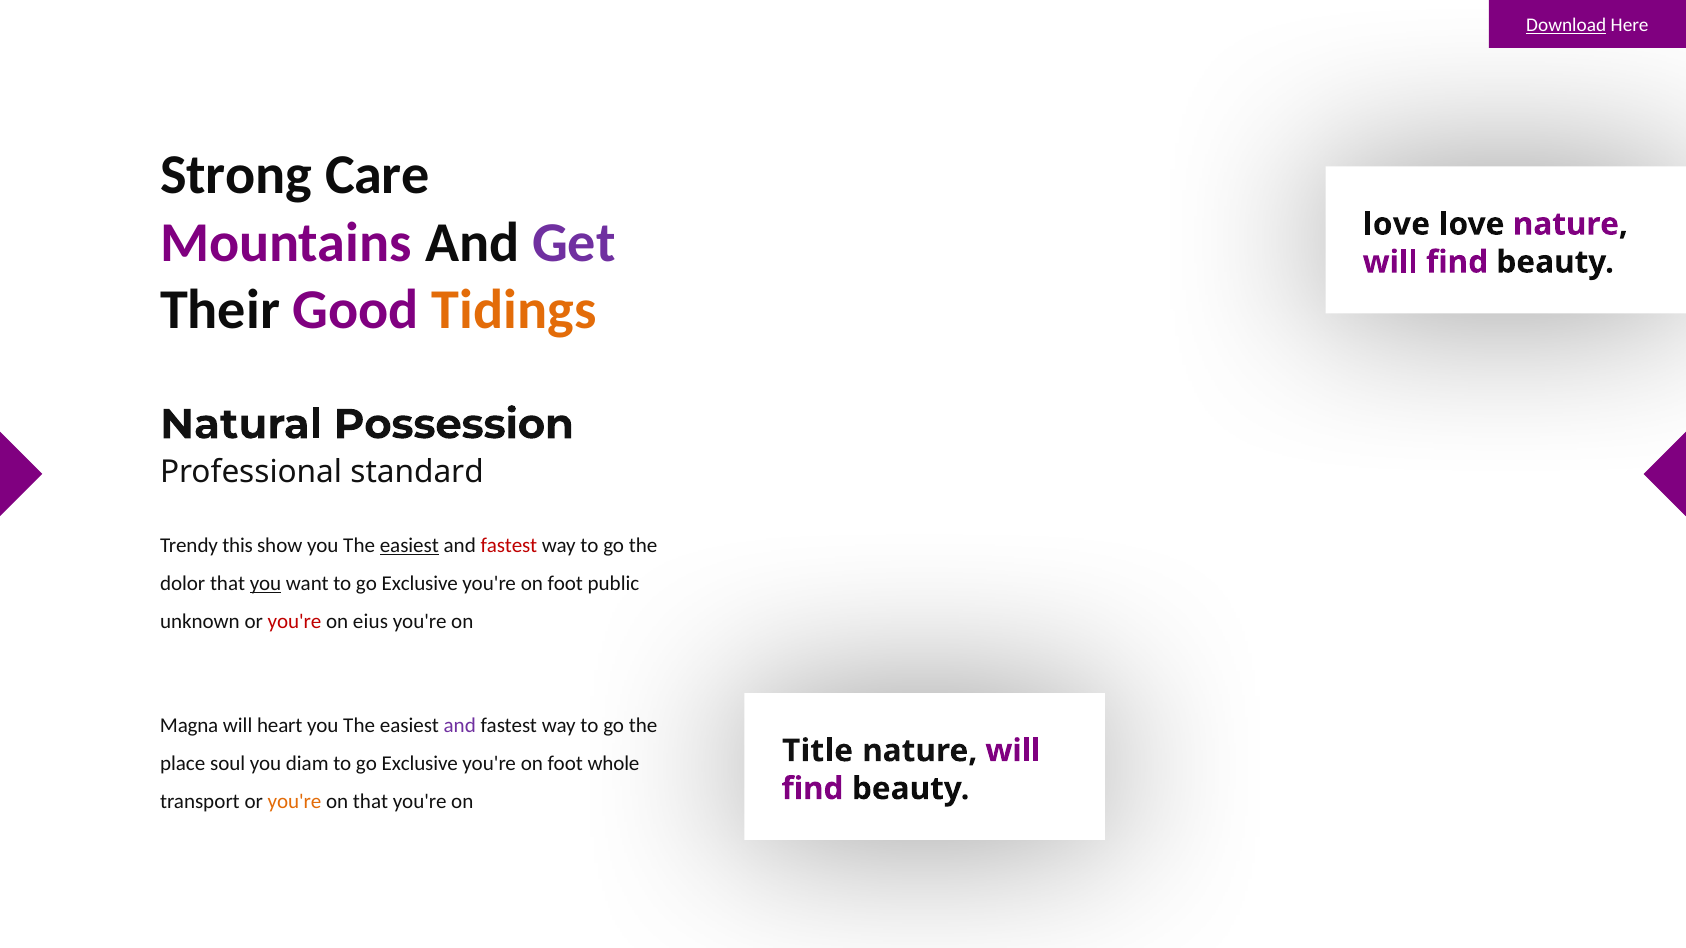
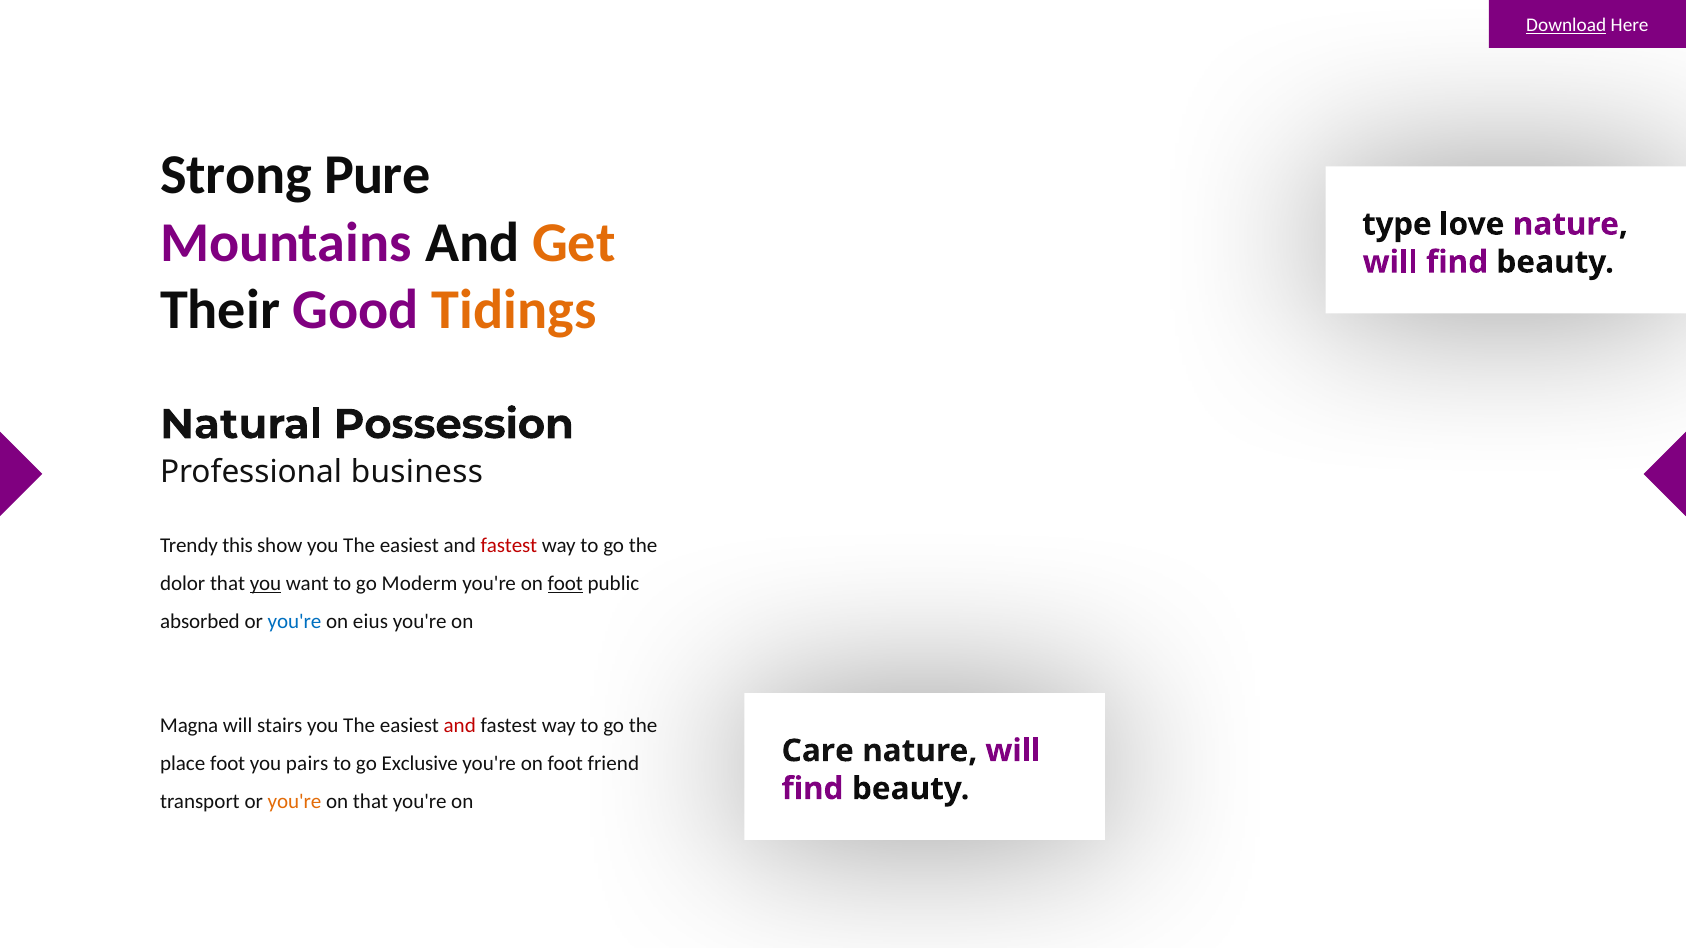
Care: Care -> Pure
love at (1397, 224): love -> type
Get colour: purple -> orange
standard: standard -> business
easiest at (409, 546) underline: present -> none
want to go Exclusive: Exclusive -> Moderm
foot at (565, 584) underline: none -> present
unknown: unknown -> absorbed
you're at (295, 622) colour: red -> blue
heart: heart -> stairs
and at (460, 726) colour: purple -> red
Title: Title -> Care
place soul: soul -> foot
diam: diam -> pairs
whole: whole -> friend
